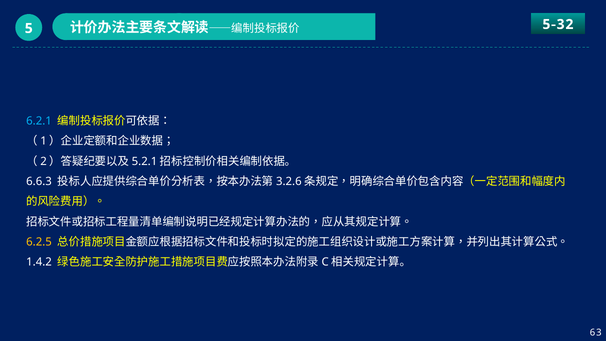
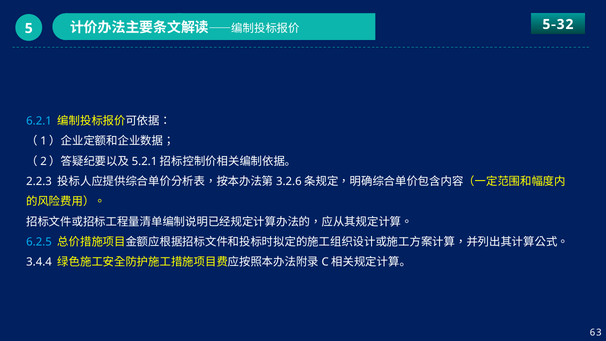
6.6.3: 6.6.3 -> 2.2.3
6.2.5 colour: yellow -> light blue
1.4.2: 1.4.2 -> 3.4.4
